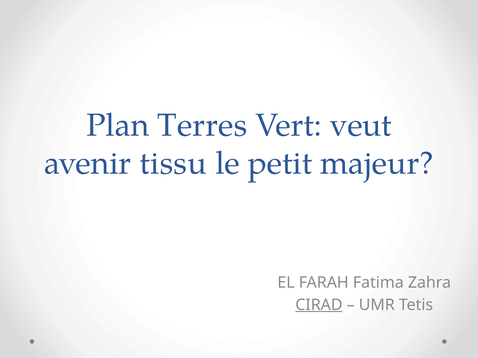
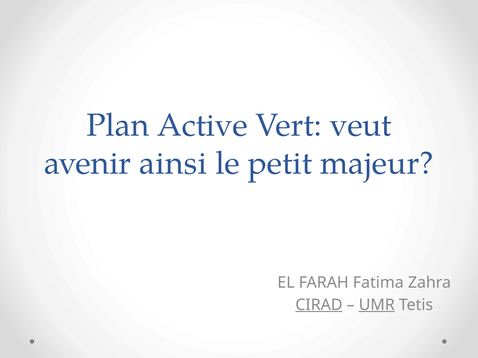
Terres: Terres -> Active
tissu: tissu -> ainsi
UMR underline: none -> present
